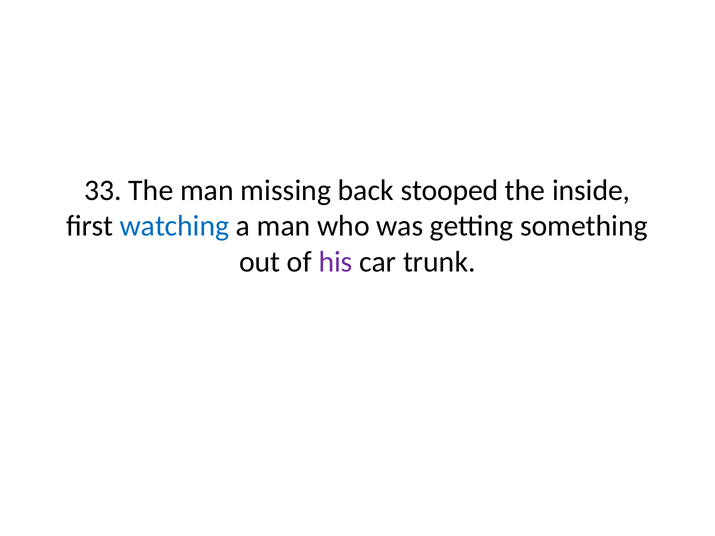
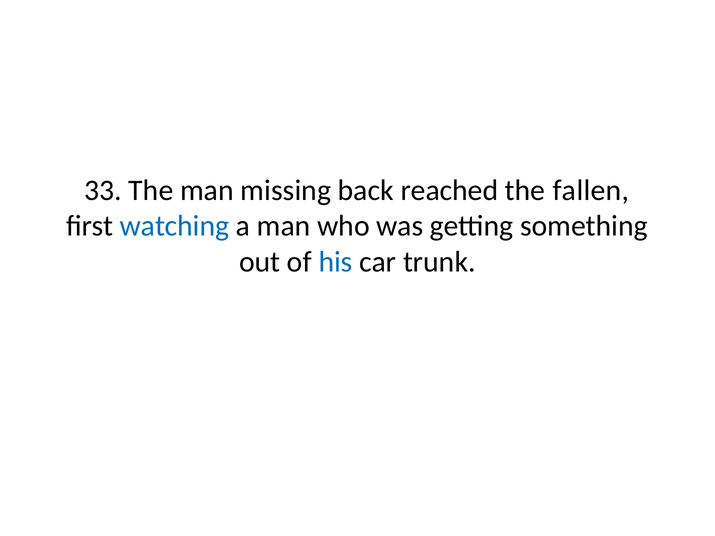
stooped: stooped -> reached
inside: inside -> fallen
his colour: purple -> blue
